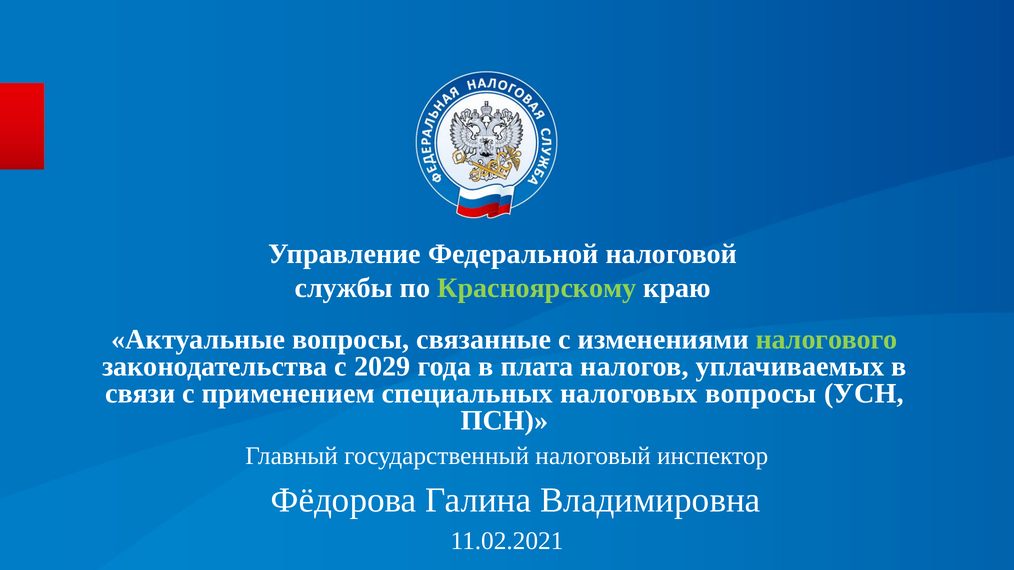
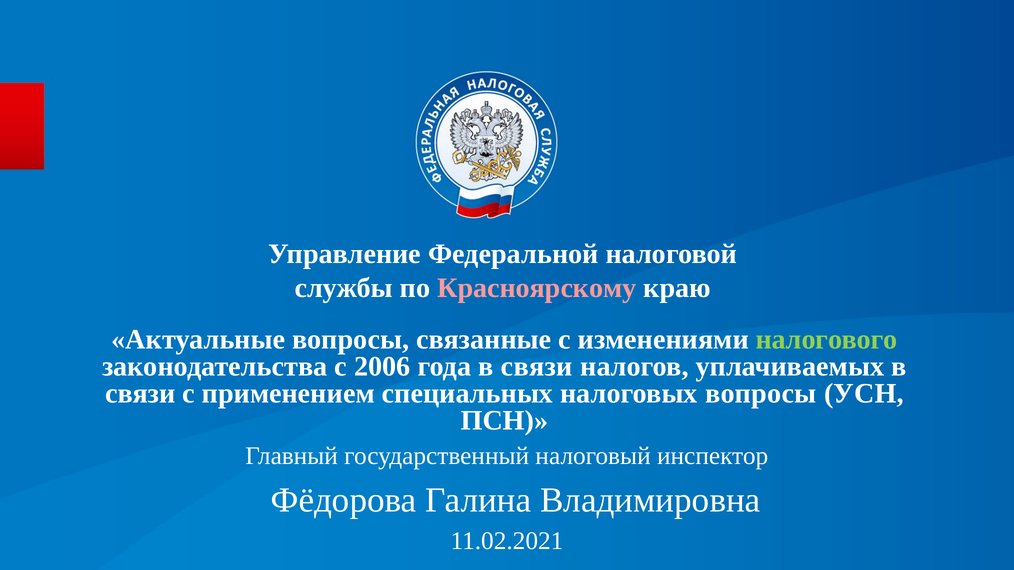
Красноярскому colour: light green -> pink
2029: 2029 -> 2006
года в плата: плата -> связи
